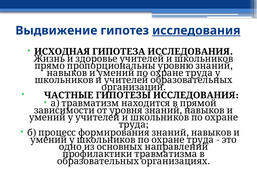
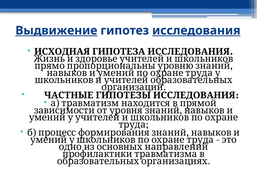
Выдвижение underline: none -> present
